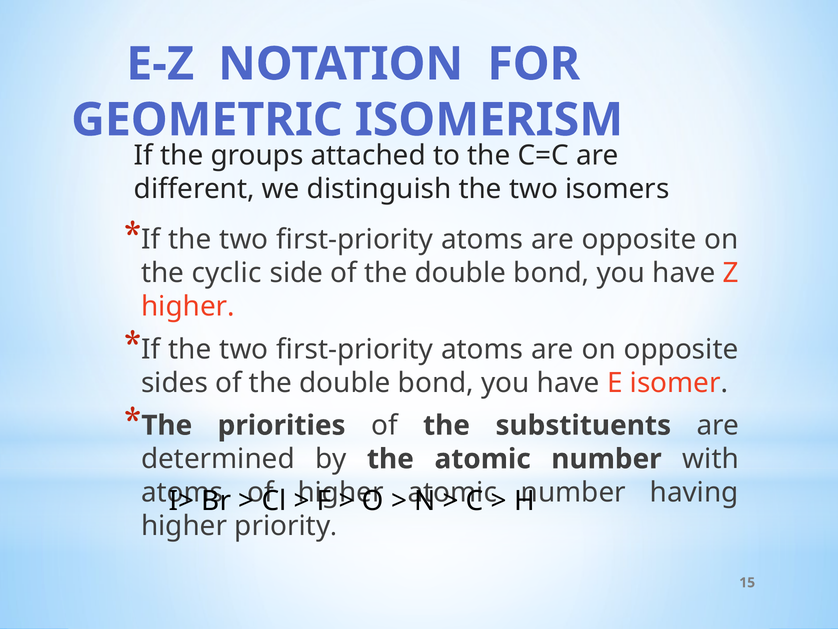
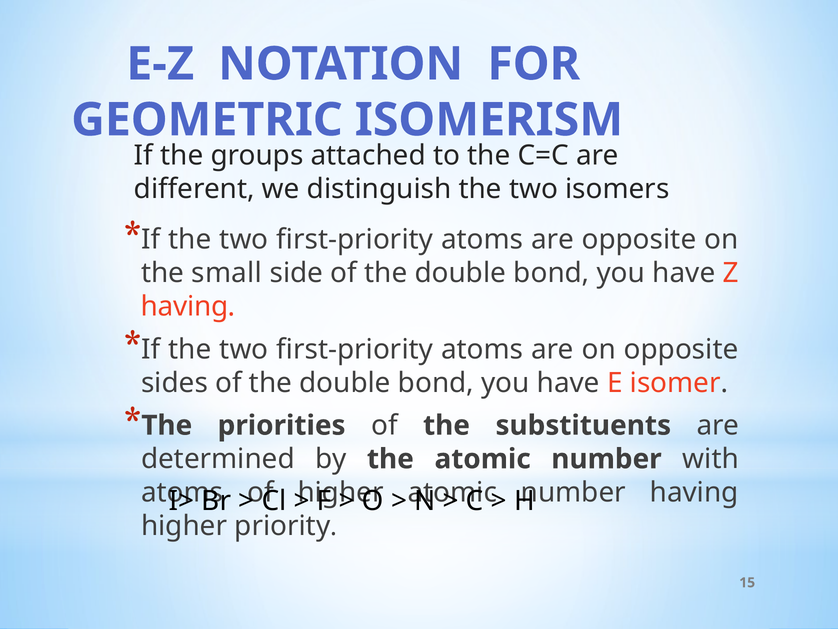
cyclic: cyclic -> small
higher at (188, 306): higher -> having
